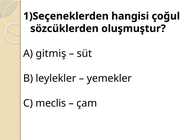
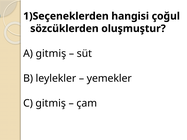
C meclis: meclis -> gitmiş
